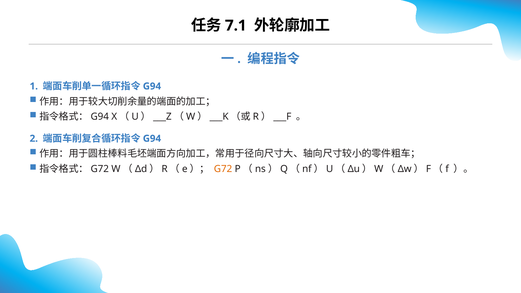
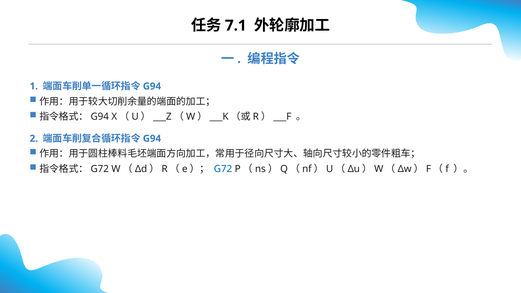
G72 colour: orange -> blue
